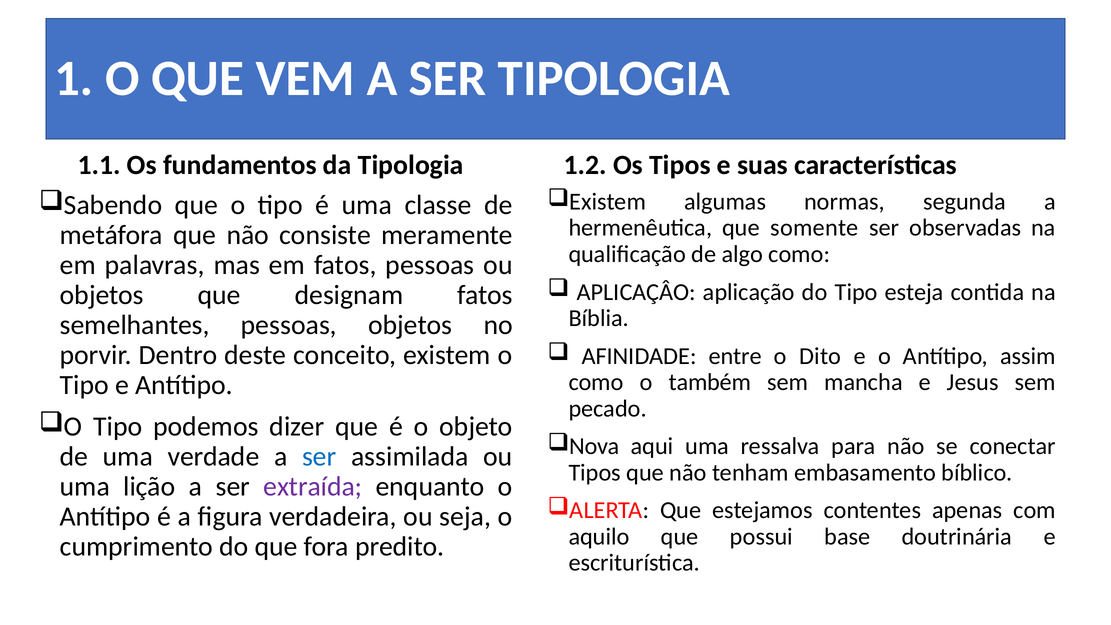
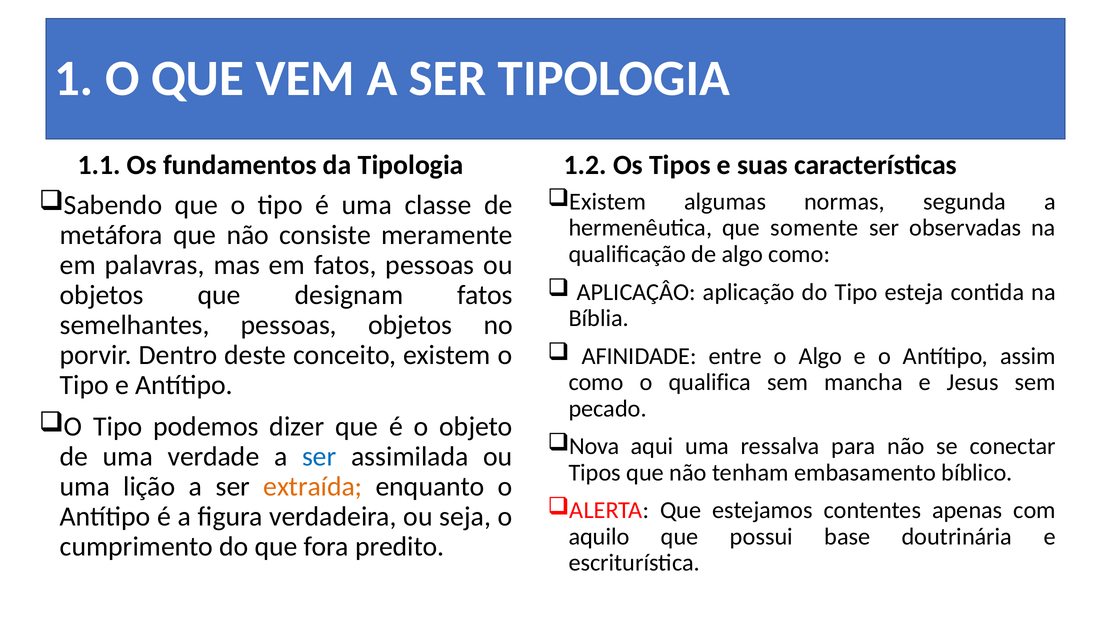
o Dito: Dito -> Algo
também: também -> qualifica
extraída colour: purple -> orange
